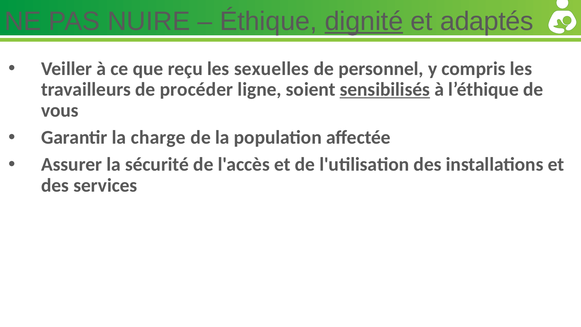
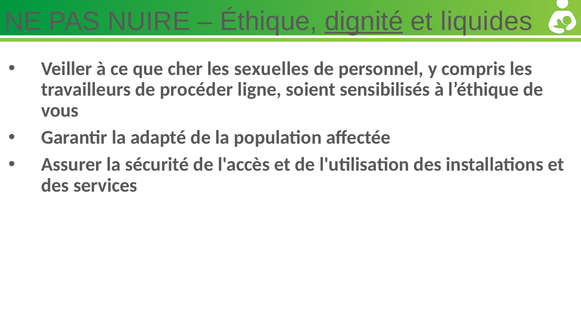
adaptés: adaptés -> liquides
reçu: reçu -> cher
sensibilisés underline: present -> none
charge: charge -> adapté
